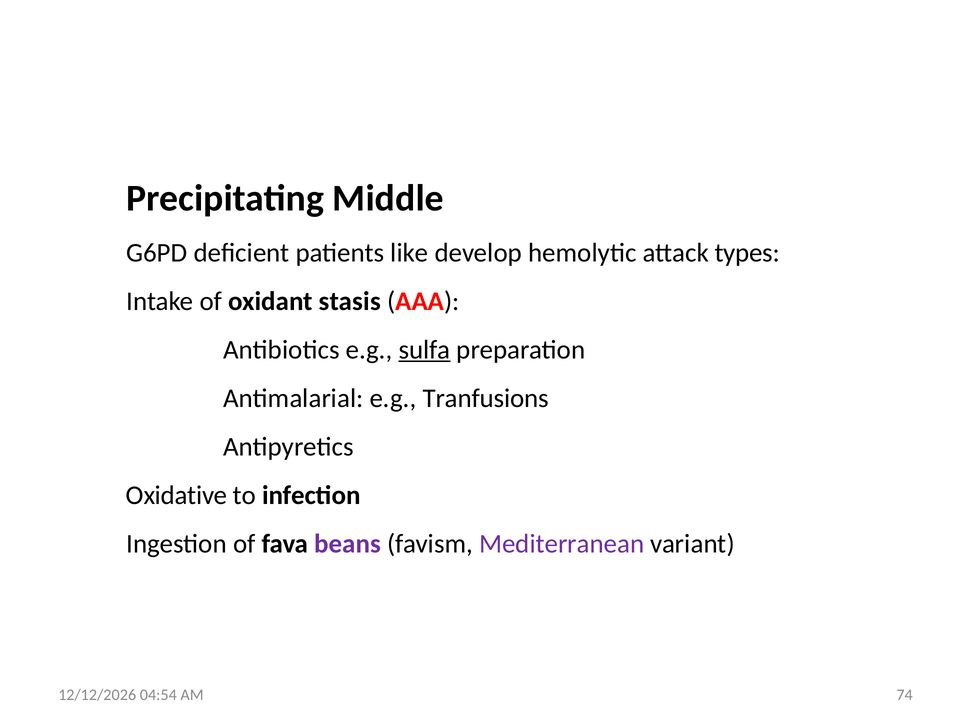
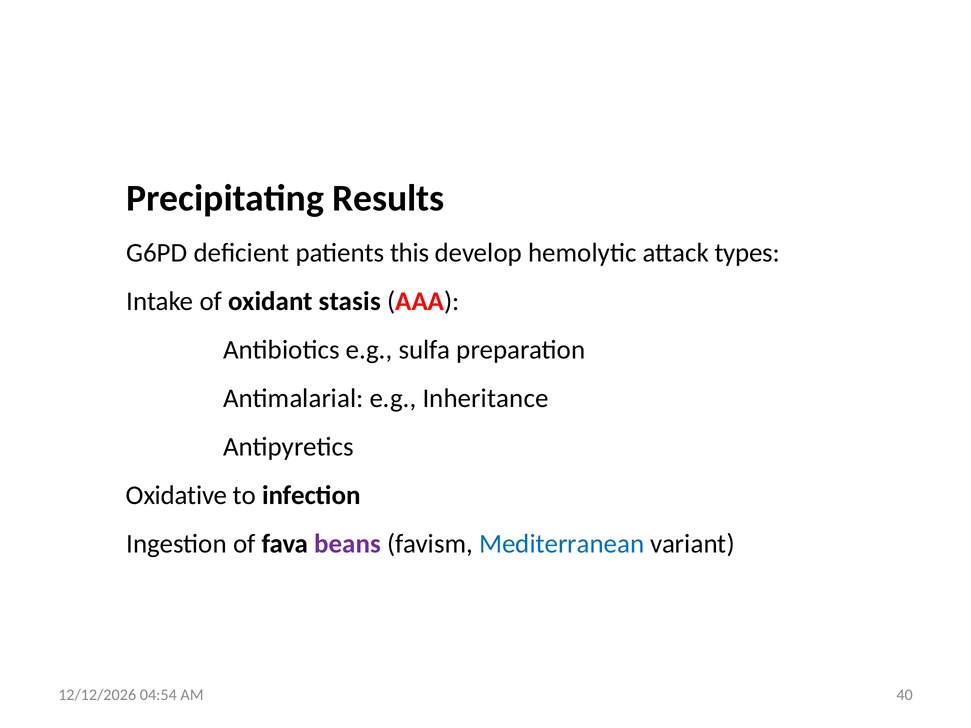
Middle: Middle -> Results
like: like -> this
sulfa underline: present -> none
Tranfusions: Tranfusions -> Inheritance
Mediterranean colour: purple -> blue
74: 74 -> 40
